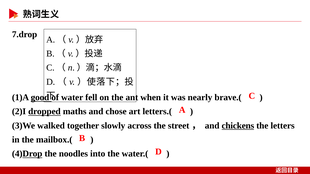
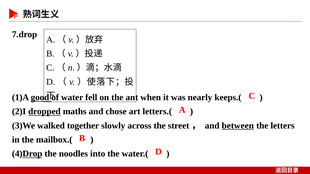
brave.(: brave.( -> keeps.(
chickens: chickens -> between
